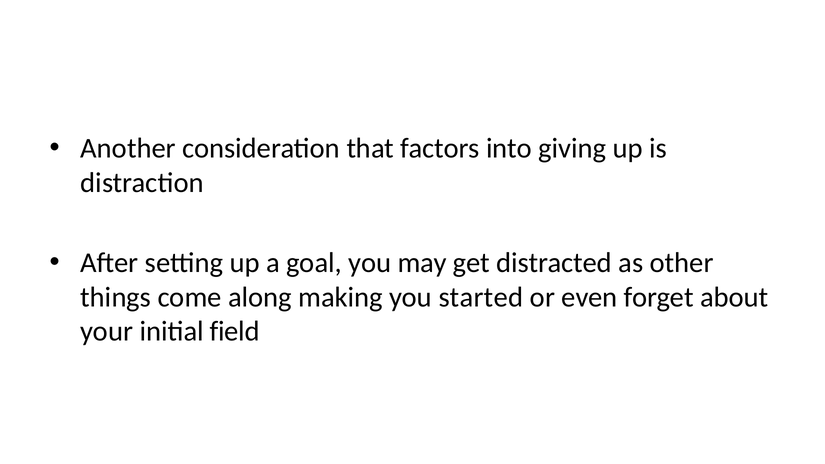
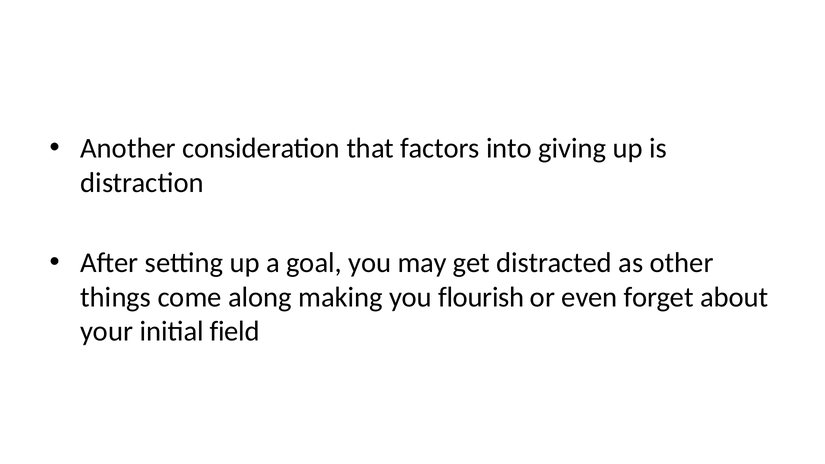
started: started -> flourish
